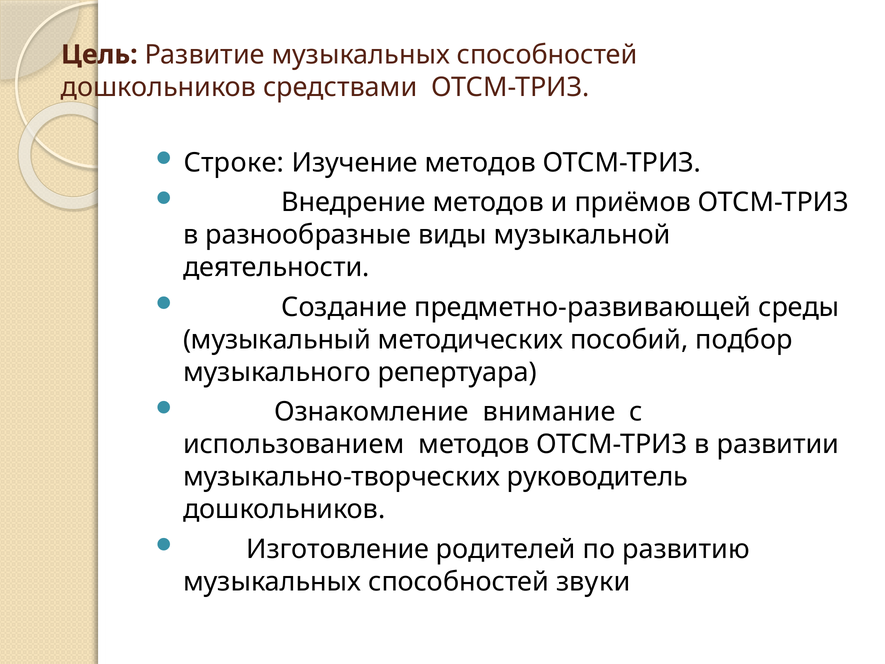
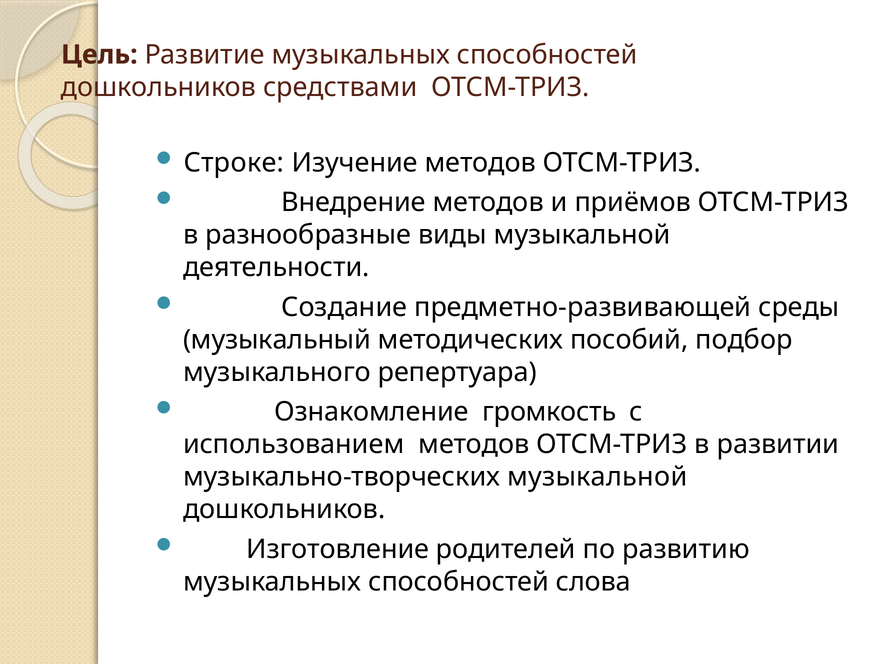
внимание: внимание -> громкость
музыкально-творческих руководитель: руководитель -> музыкальной
звуки: звуки -> слова
